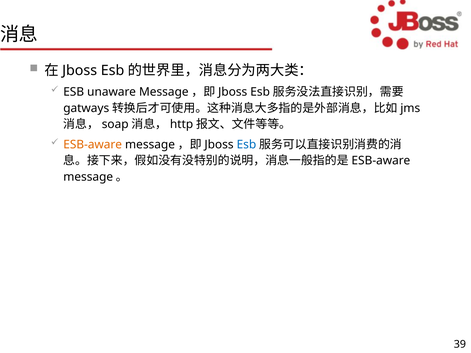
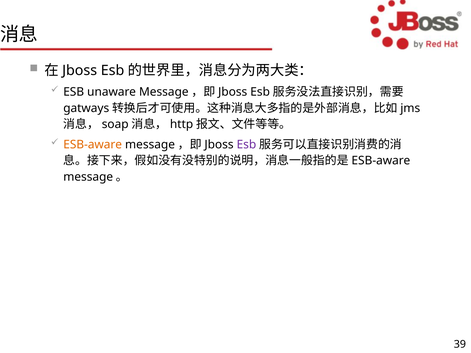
Esb at (246, 145) colour: blue -> purple
